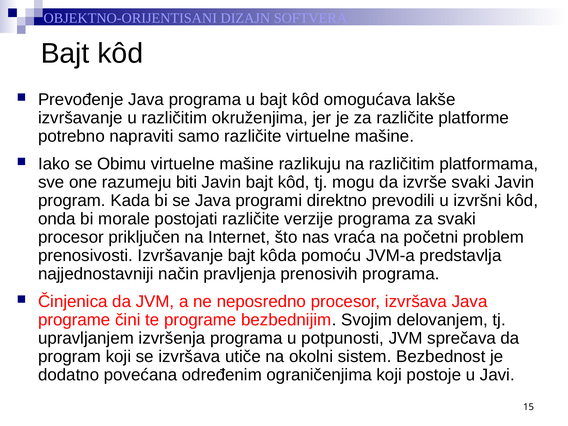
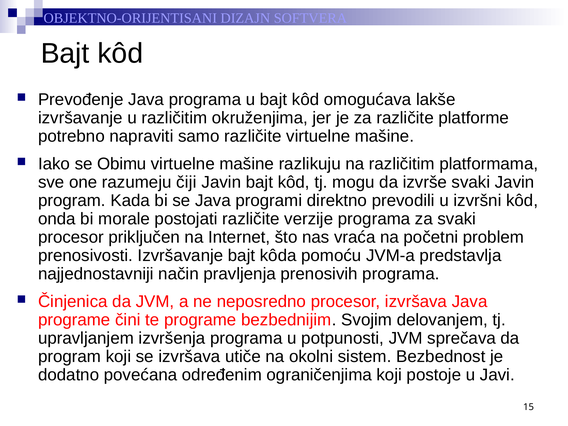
biti: biti -> čiji
